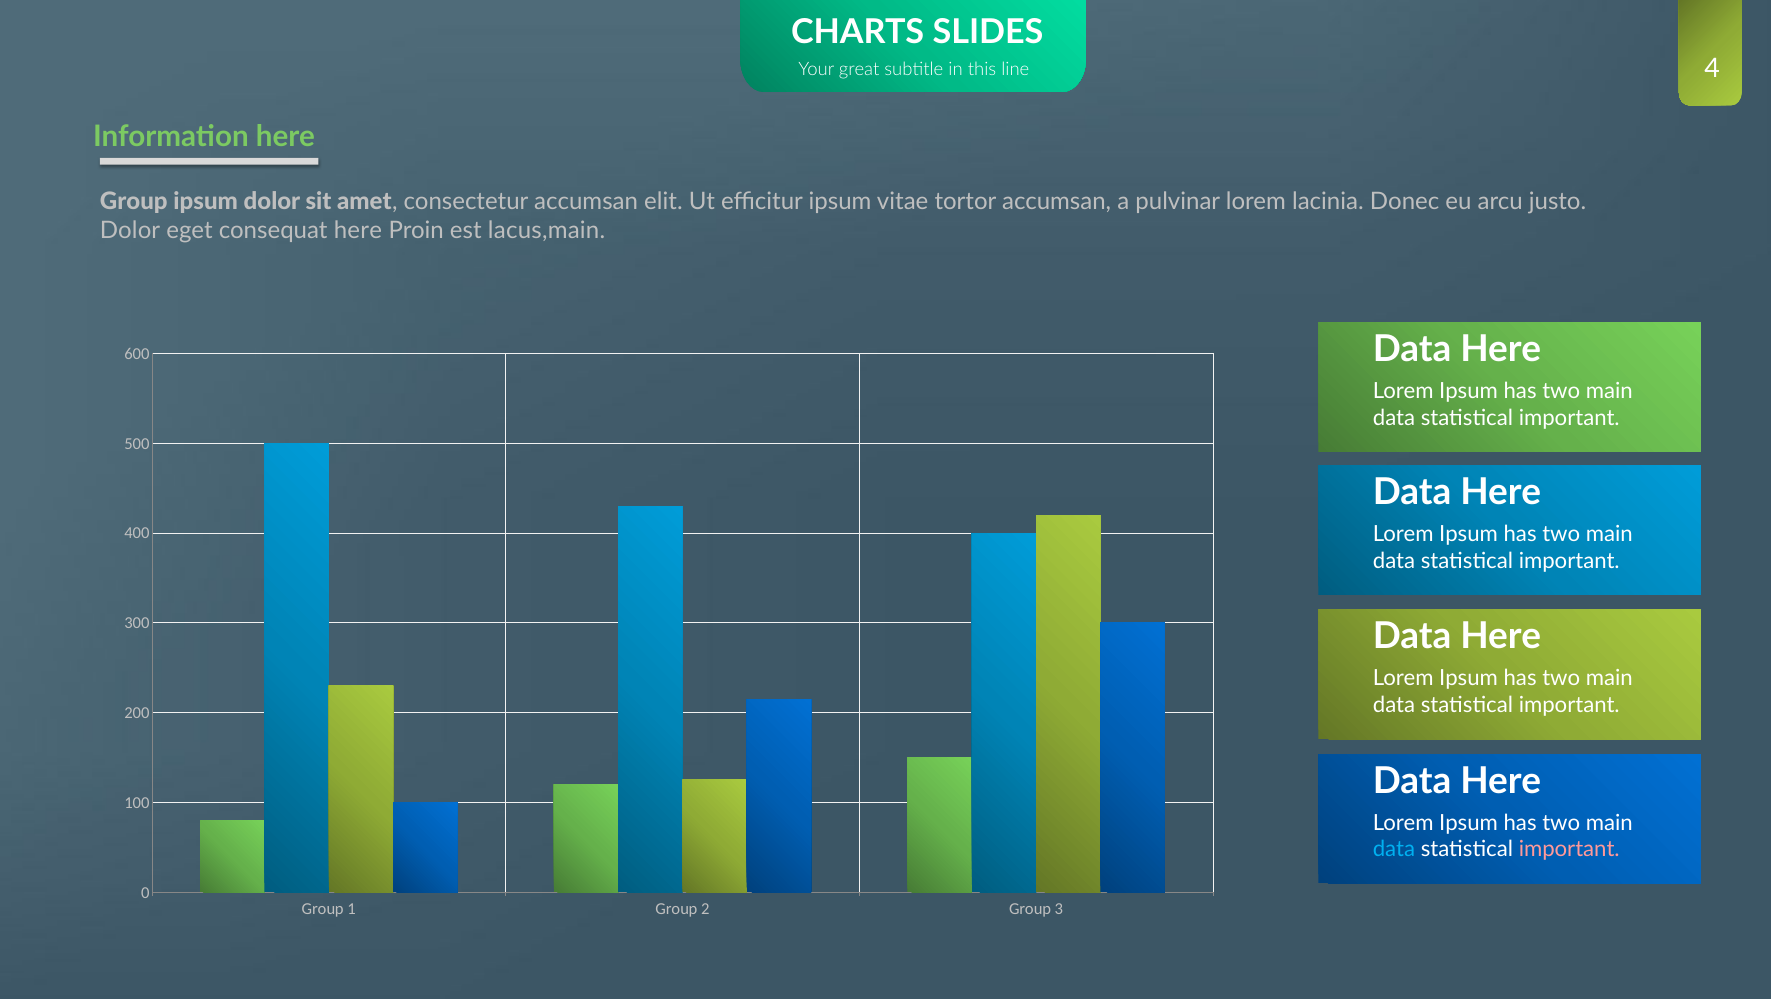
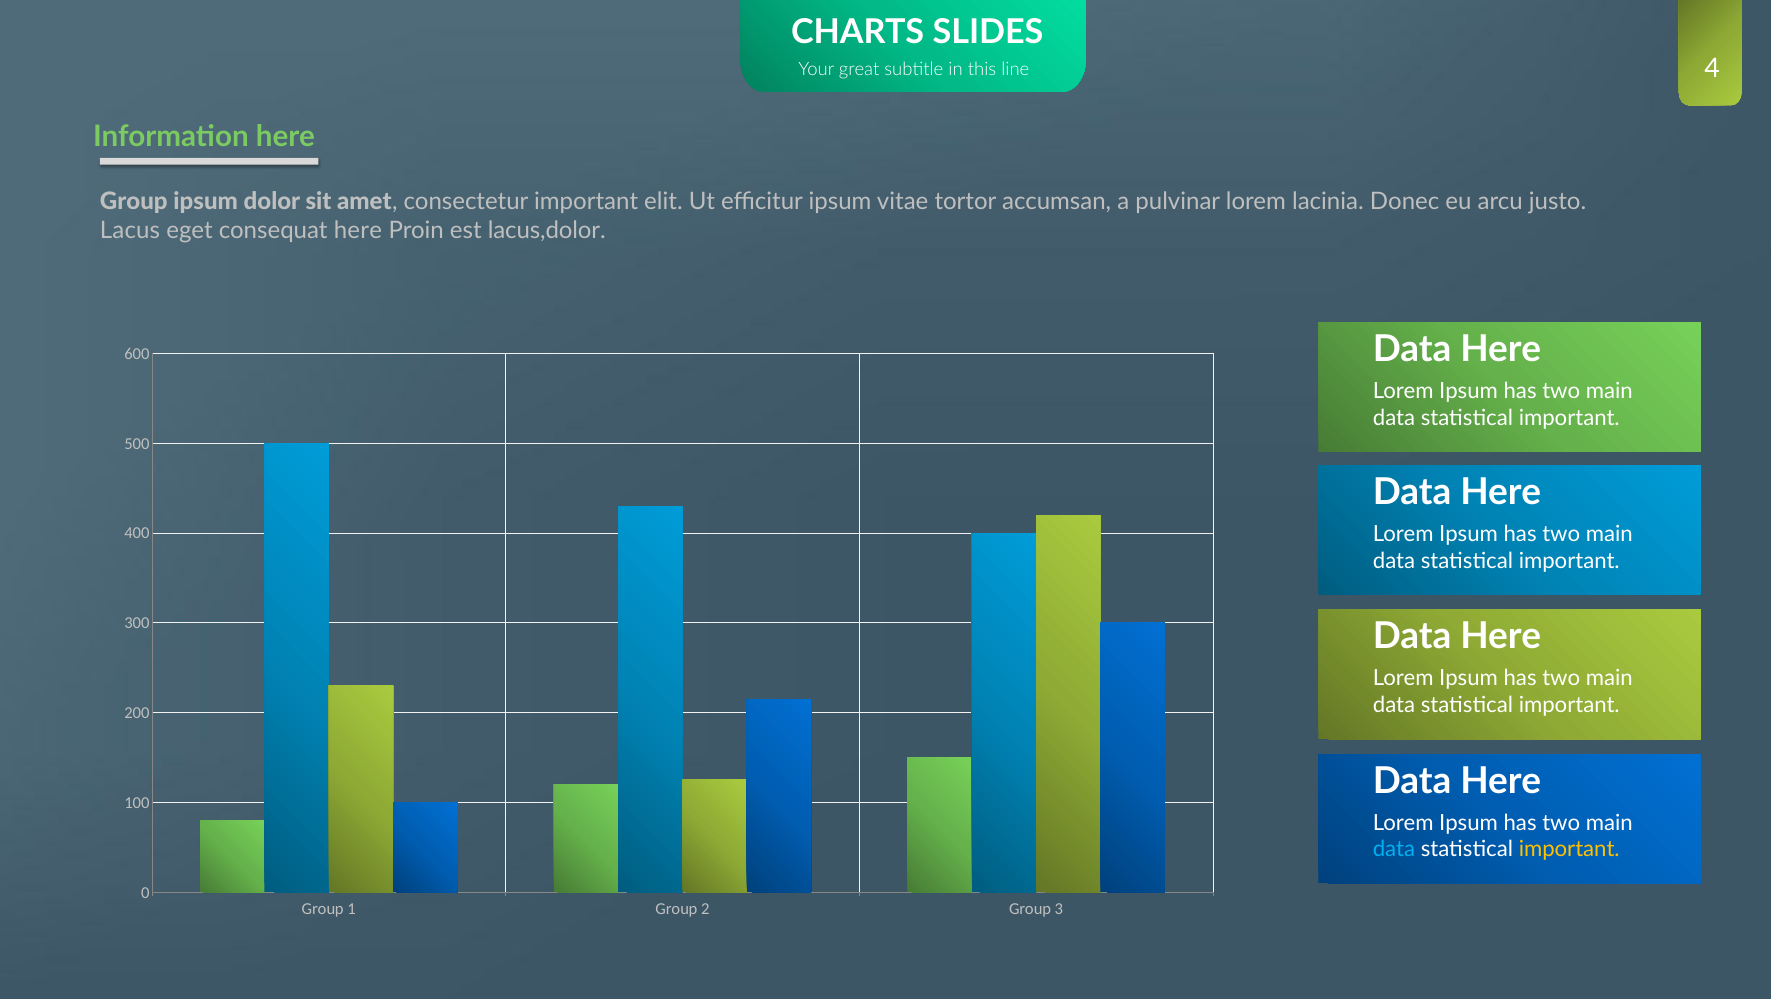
consectetur accumsan: accumsan -> important
Dolor at (130, 231): Dolor -> Lacus
lacus,main: lacus,main -> lacus,dolor
important at (1569, 849) colour: pink -> yellow
